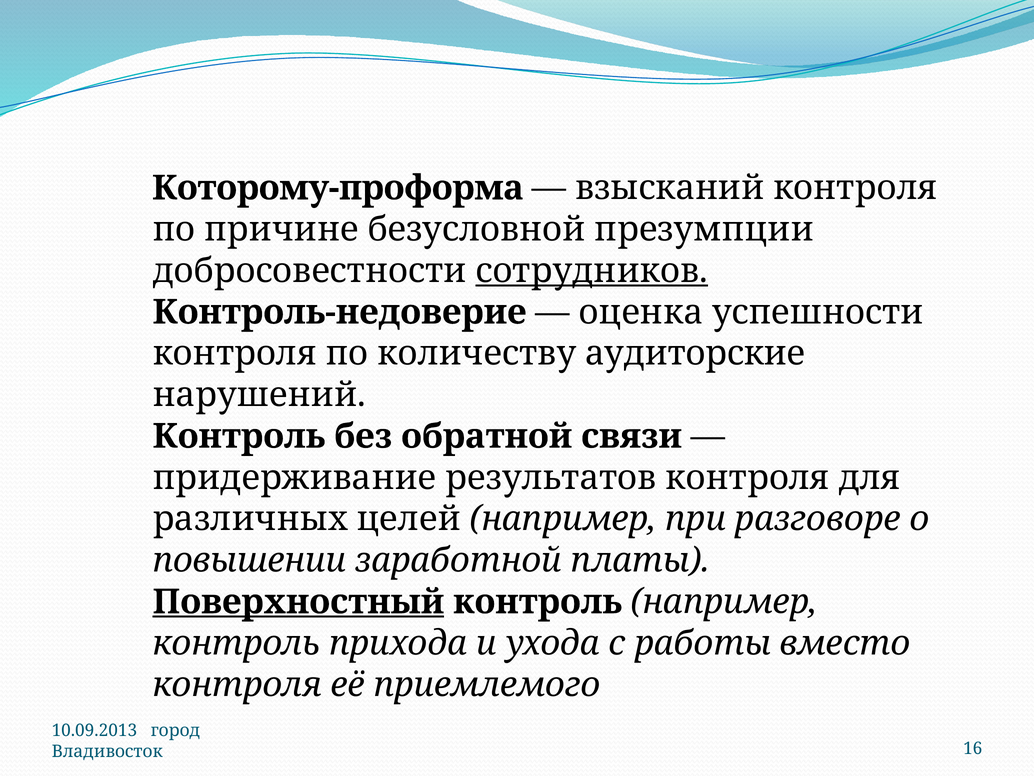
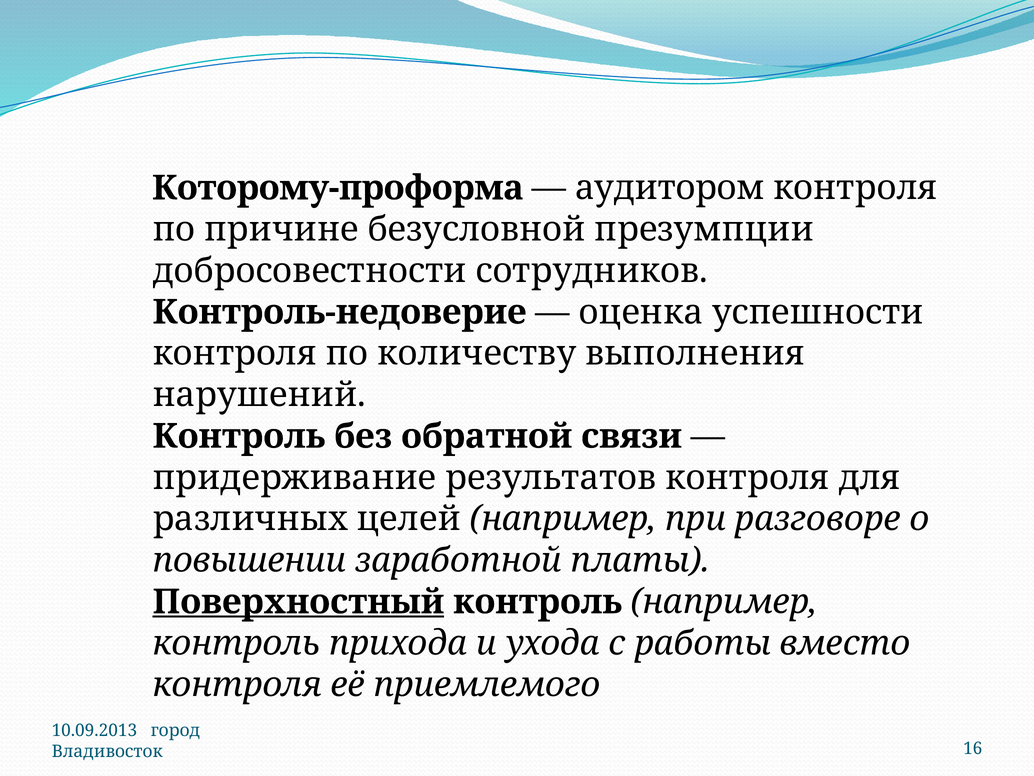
взысканий: взысканий -> аудитором
сотрудников underline: present -> none
аудиторские: аудиторские -> выполнения
